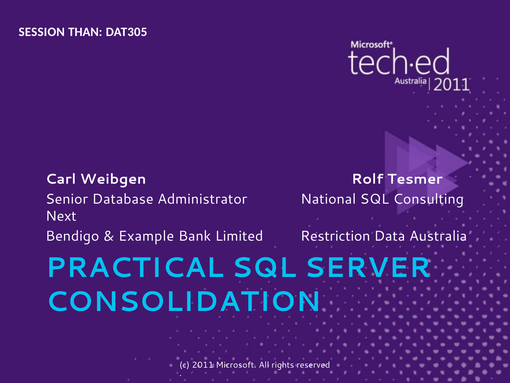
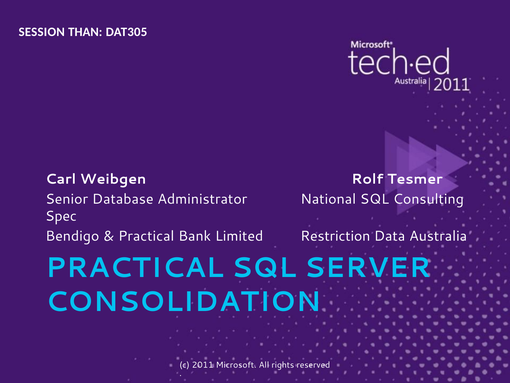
Next: Next -> Spec
Example at (146, 236): Example -> Practical
